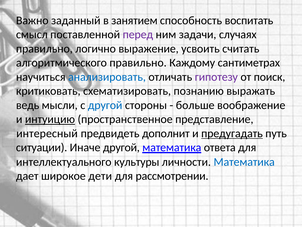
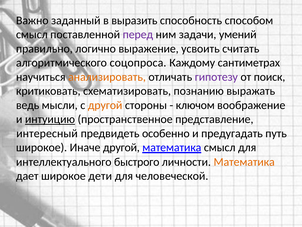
занятием: занятием -> выразить
воспитать: воспитать -> способом
случаях: случаях -> умений
алгоритмического правильно: правильно -> соцопроса
анализировать colour: blue -> orange
другой at (105, 105) colour: blue -> orange
больше: больше -> ключом
дополнит: дополнит -> особенно
предугадать underline: present -> none
ситуации at (42, 147): ситуации -> широкое
математика ответа: ответа -> смысл
культуры: культуры -> быстрого
Математика at (244, 162) colour: blue -> orange
рассмотрении: рассмотрении -> человеческой
